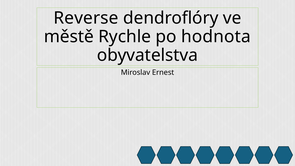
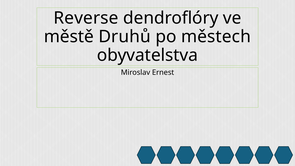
Rychle: Rychle -> Druhů
hodnota: hodnota -> městech
